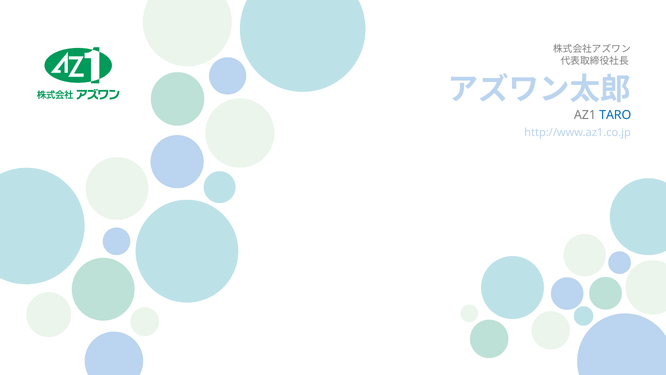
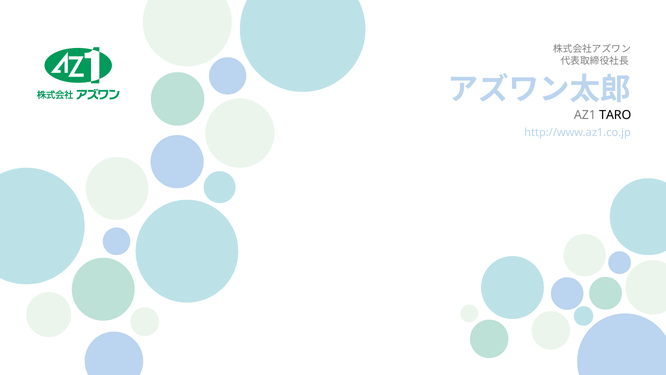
TARO colour: blue -> black
